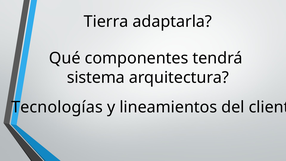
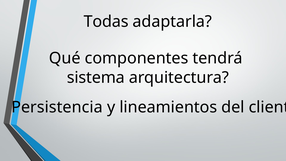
Tierra: Tierra -> Todas
Tecnologías: Tecnologías -> Persistencia
